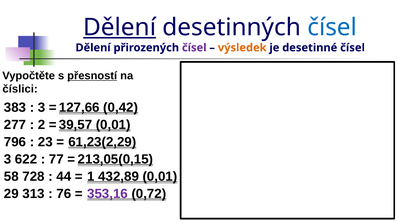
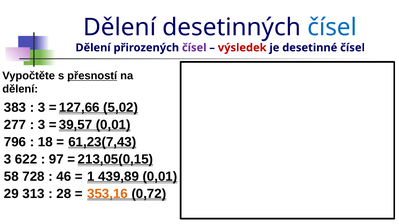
Dělení at (120, 27) underline: present -> none
výsledek colour: orange -> red
číslici at (20, 89): číslici -> dělení
0,42: 0,42 -> 5,02
2 at (42, 125): 2 -> 3
23: 23 -> 18
61,23(2,29: 61,23(2,29 -> 61,23(7,43
77: 77 -> 97
44: 44 -> 46
432,89: 432,89 -> 439,89
76: 76 -> 28
353,16 colour: purple -> orange
